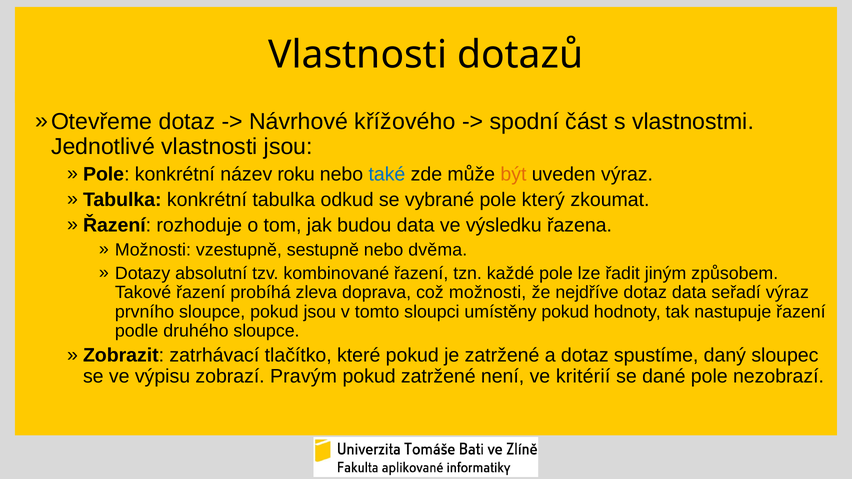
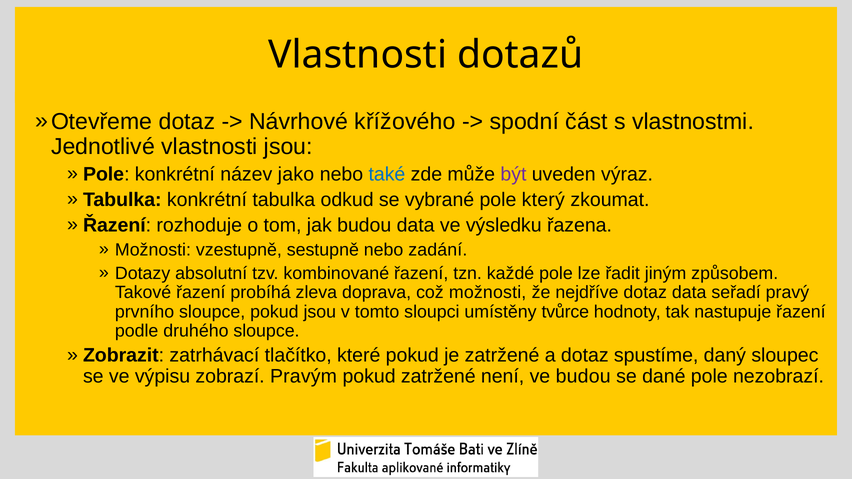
roku: roku -> jako
být colour: orange -> purple
dvěma: dvěma -> zadání
seřadí výraz: výraz -> pravý
umístěny pokud: pokud -> tvůrce
ve kritérií: kritérií -> budou
